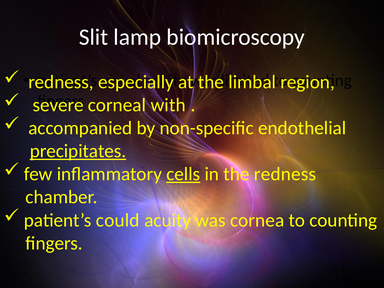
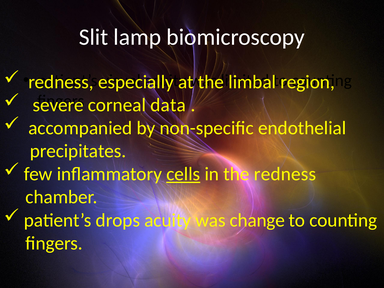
with: with -> data
precipitates underline: present -> none
could: could -> drops
cornea: cornea -> change
